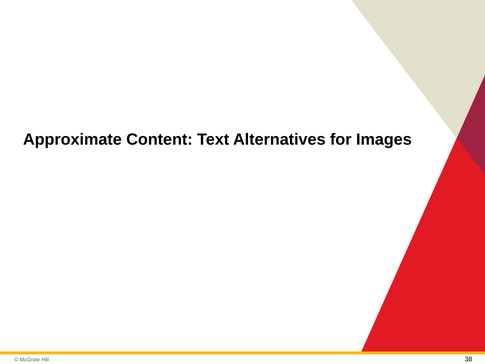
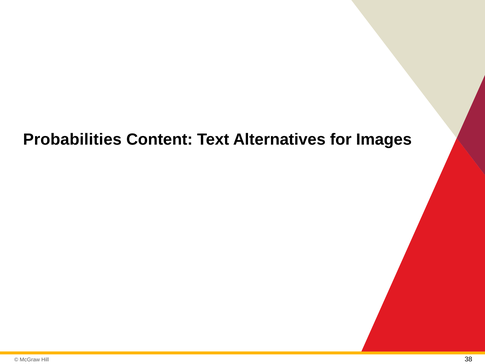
Approximate: Approximate -> Probabilities
